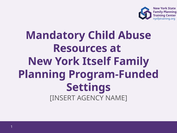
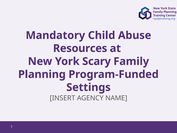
Itself: Itself -> Scary
